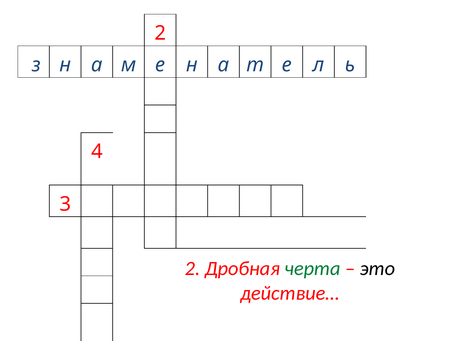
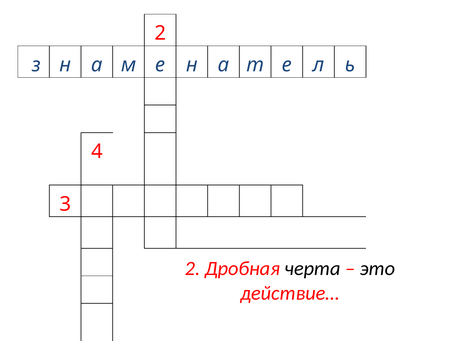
черта colour: green -> black
